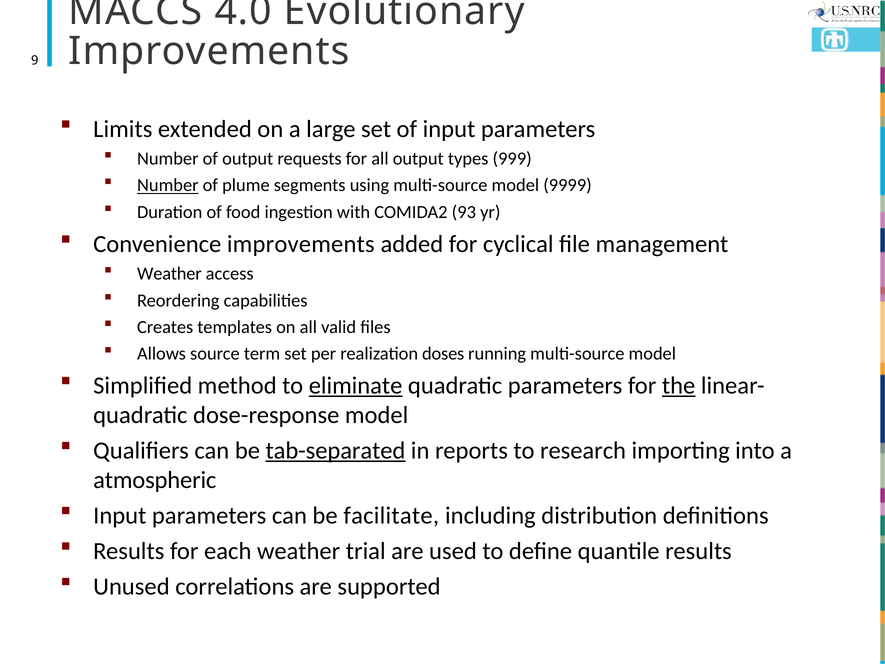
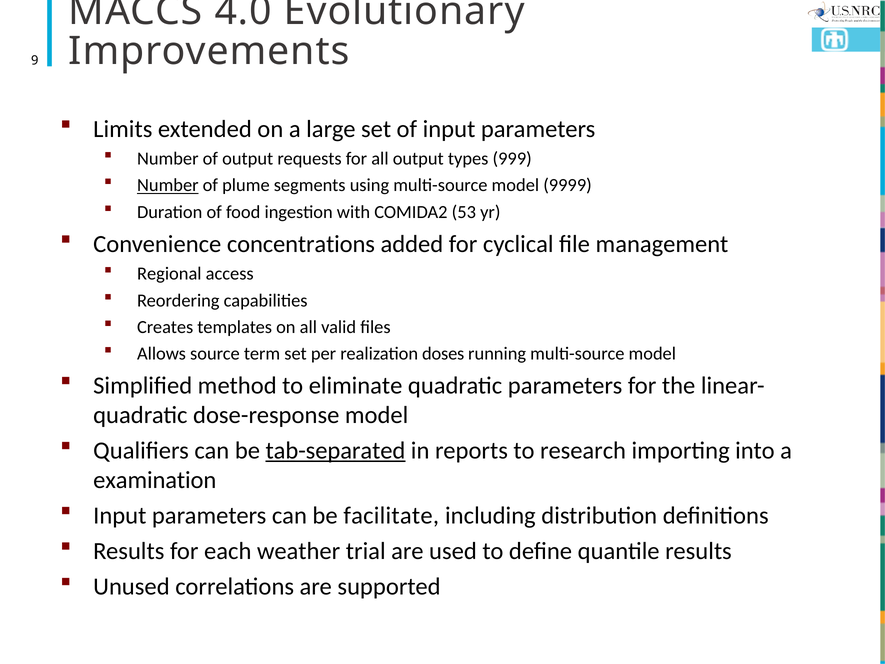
93: 93 -> 53
Convenience improvements: improvements -> concentrations
Weather at (169, 274): Weather -> Regional
eliminate underline: present -> none
the underline: present -> none
atmospheric: atmospheric -> examination
